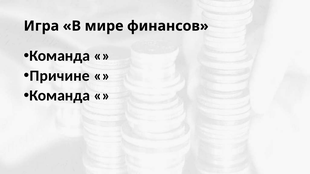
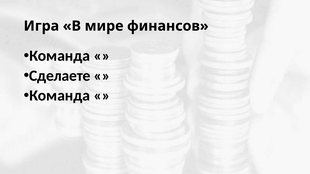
Причине: Причине -> Сделаете
